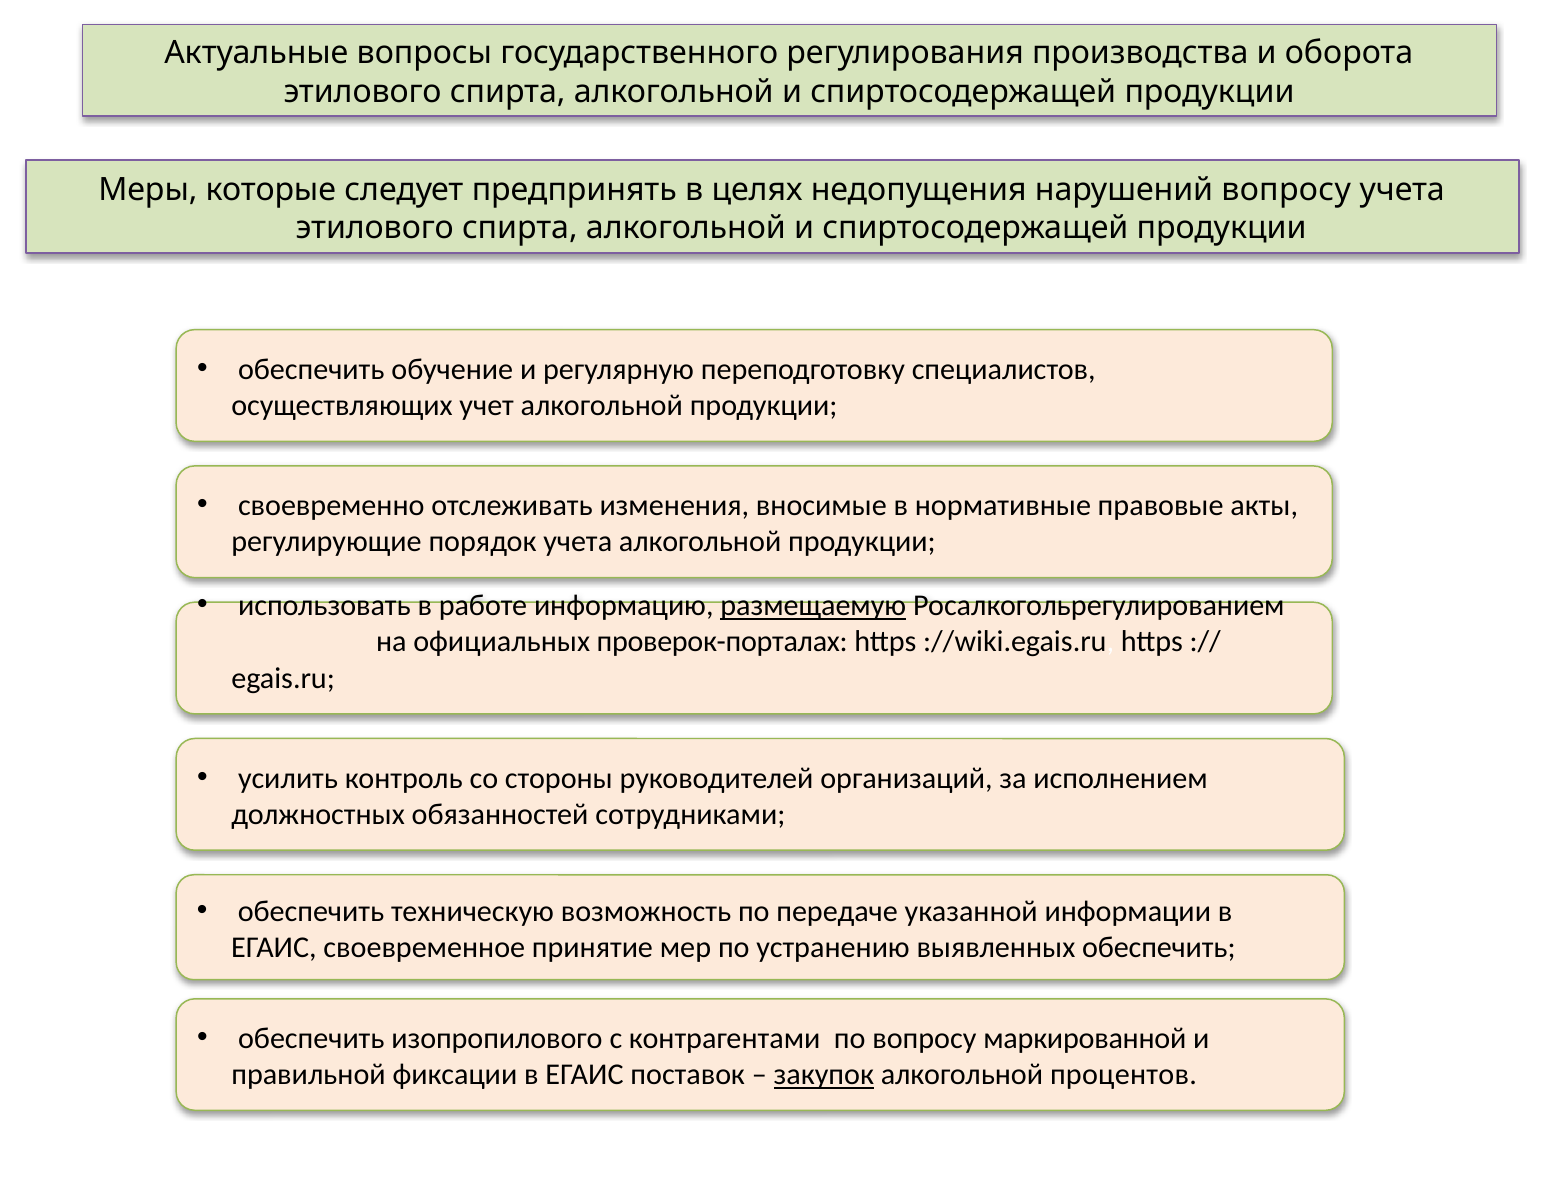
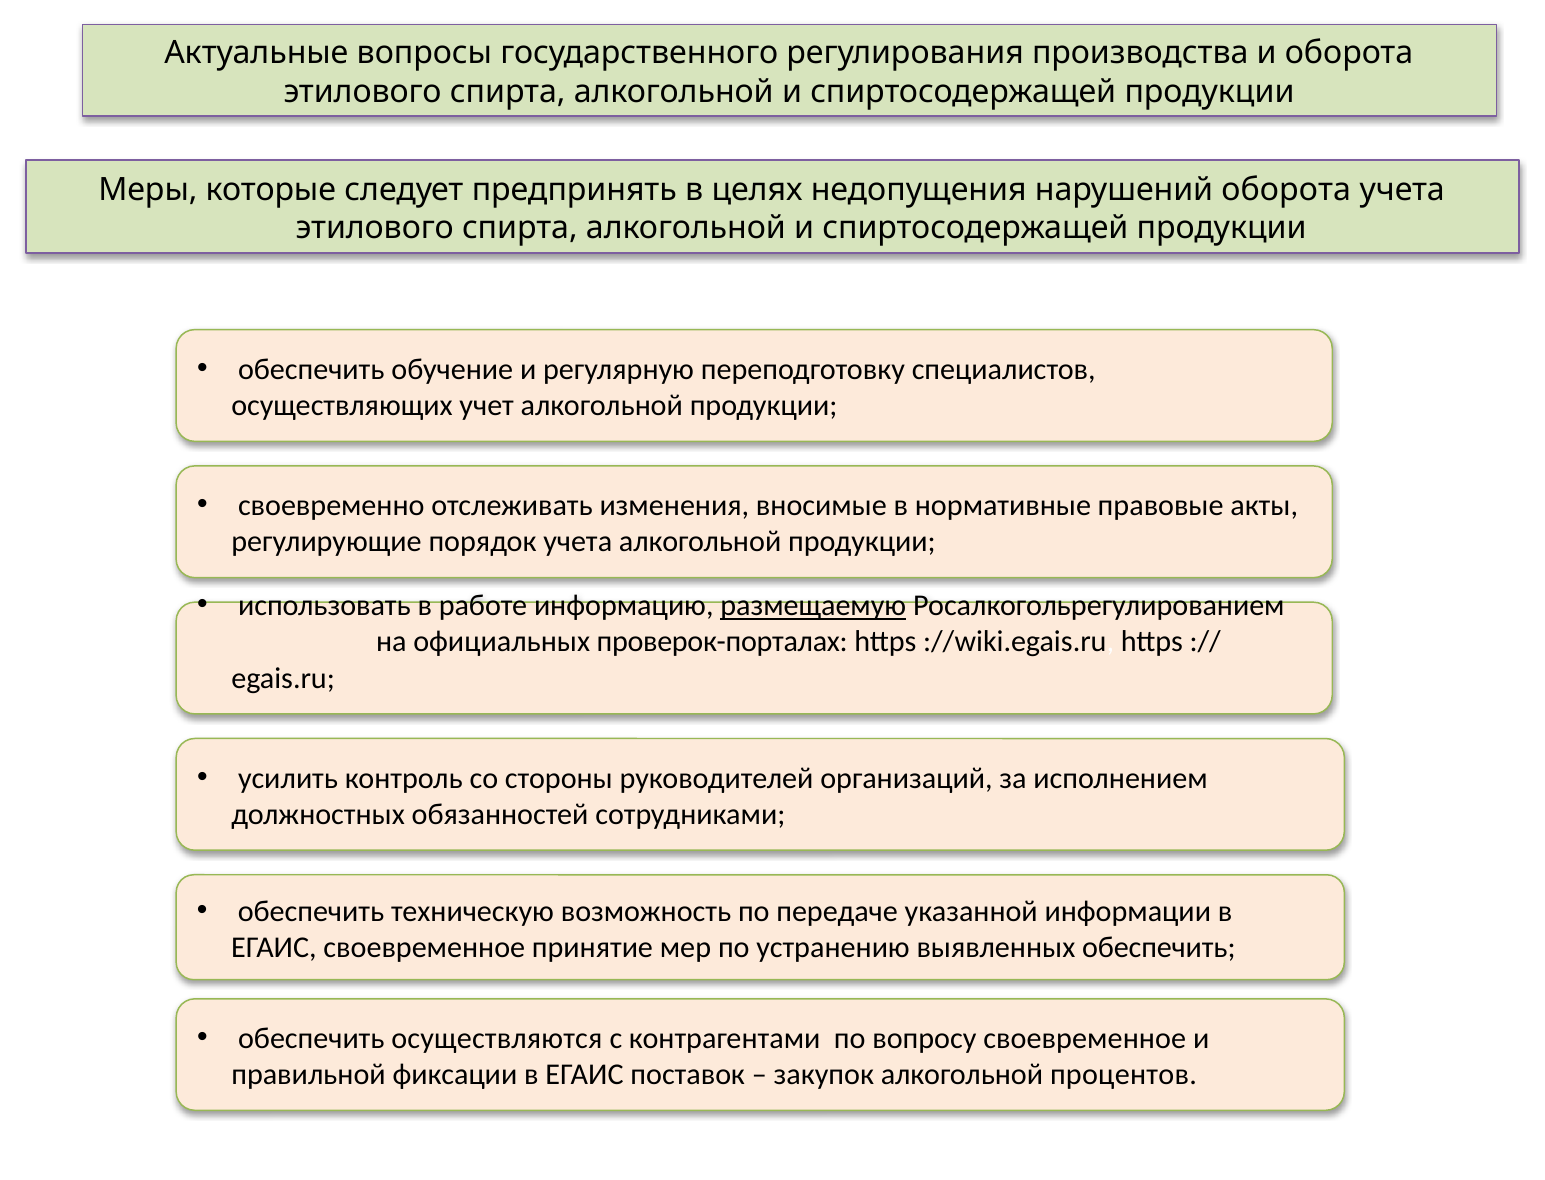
нарушений вопросу: вопросу -> оборота
изопропилового: изопропилового -> осуществляются
вопросу маркированной: маркированной -> своевременное
закупок underline: present -> none
